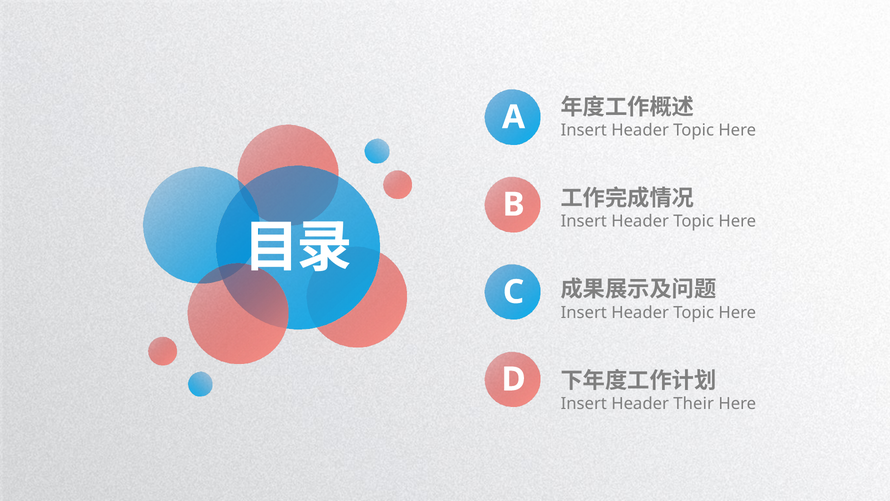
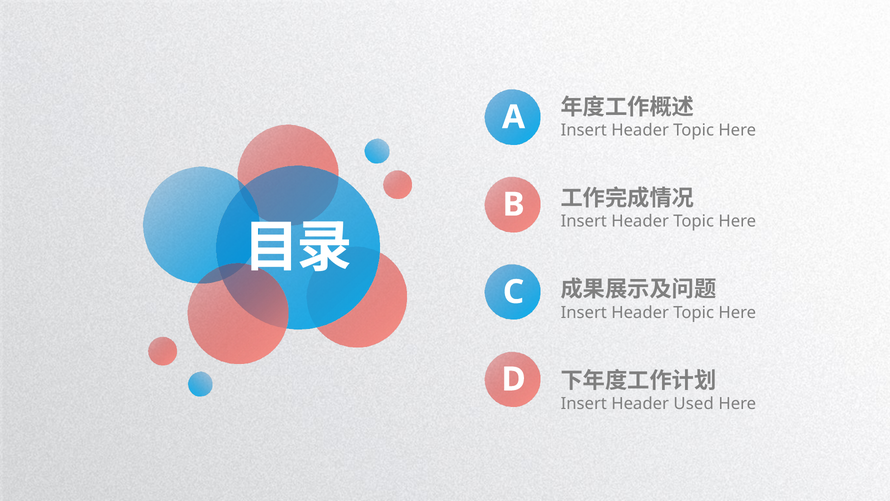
Their: Their -> Used
